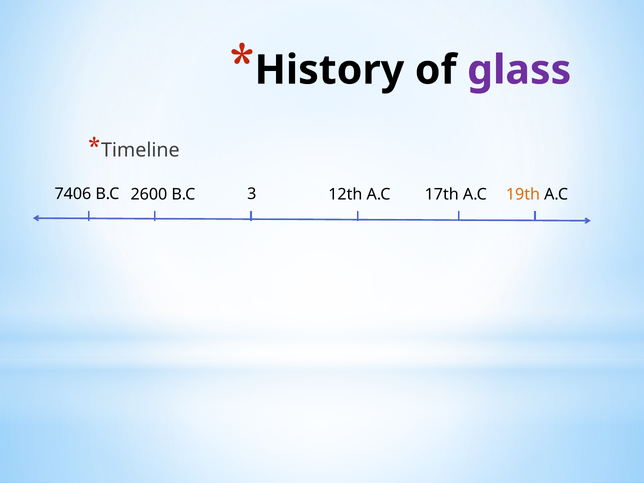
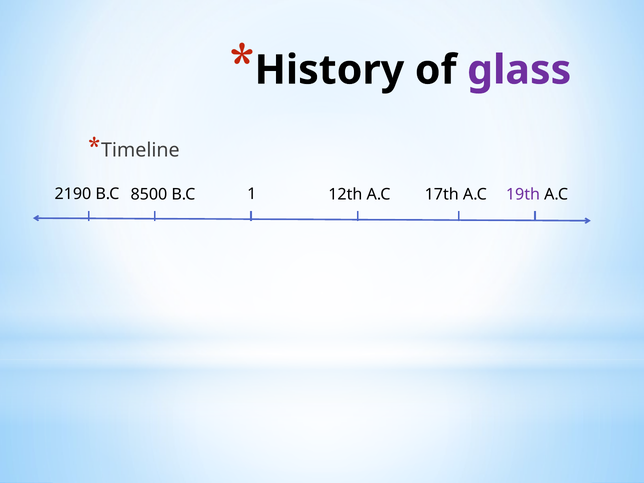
7406: 7406 -> 2190
2600: 2600 -> 8500
3: 3 -> 1
19th colour: orange -> purple
